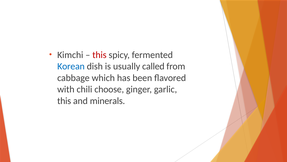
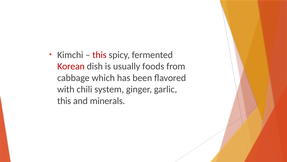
Korean colour: blue -> red
called: called -> foods
choose: choose -> system
